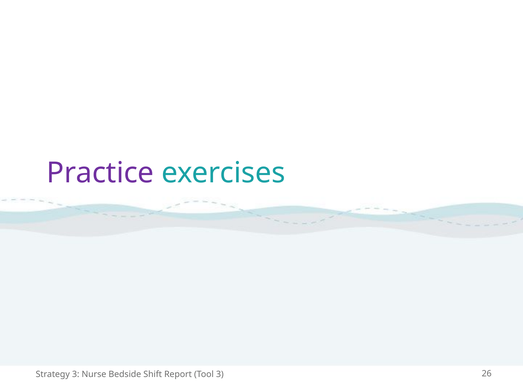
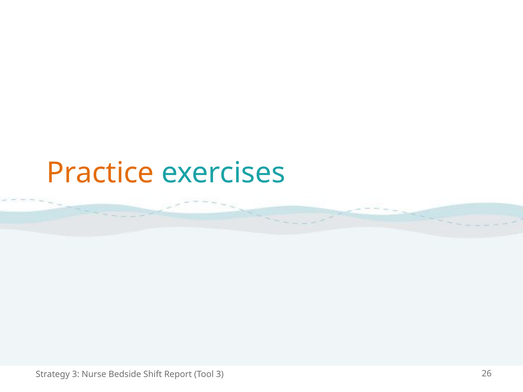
Practice colour: purple -> orange
